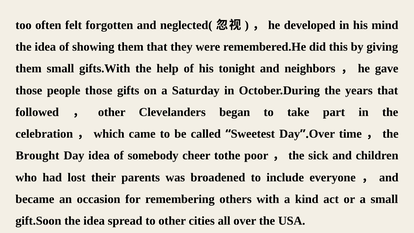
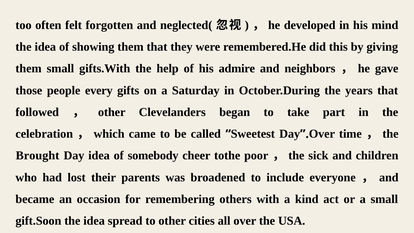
tonight: tonight -> admire
people those: those -> every
